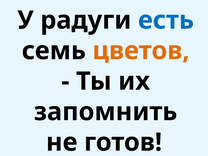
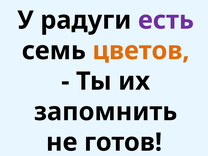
есть colour: blue -> purple
